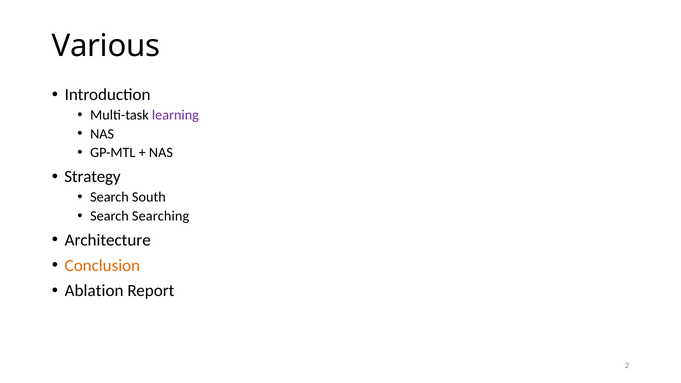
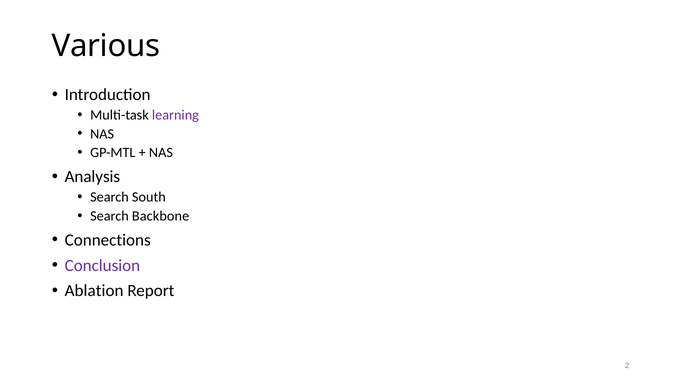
Strategy: Strategy -> Analysis
Searching: Searching -> Backbone
Architecture: Architecture -> Connections
Conclusion colour: orange -> purple
